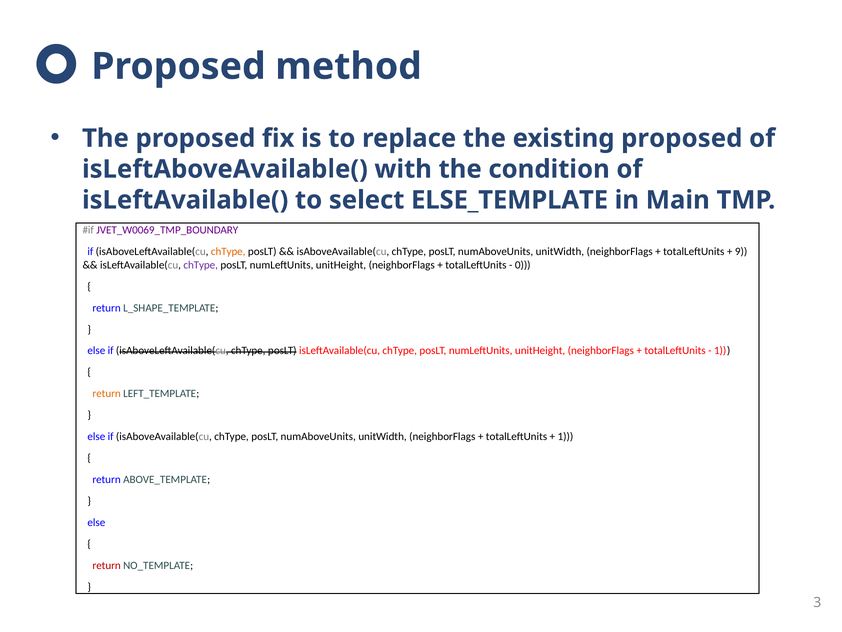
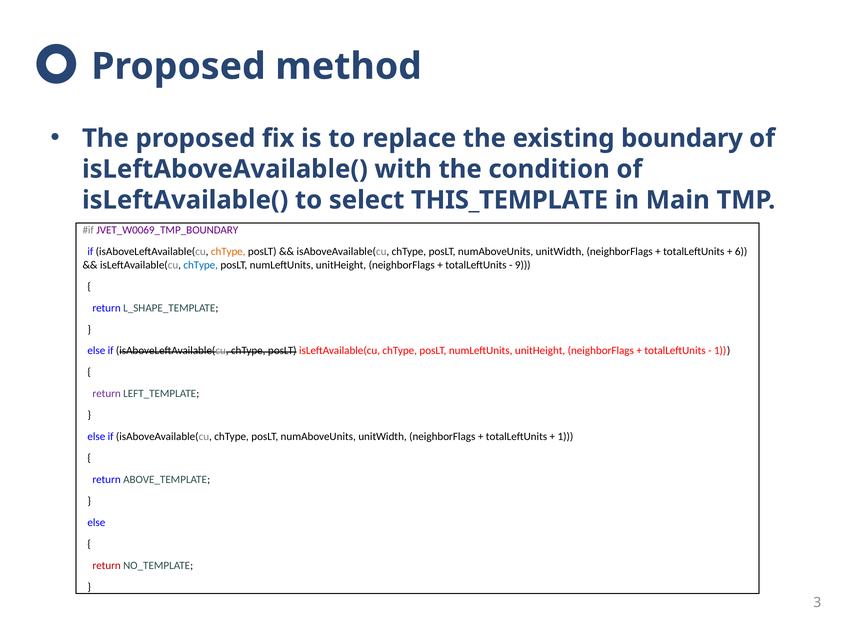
existing proposed: proposed -> boundary
ELSE_TEMPLATE: ELSE_TEMPLATE -> THIS_TEMPLATE
9: 9 -> 6
chType at (201, 265) colour: purple -> blue
0: 0 -> 9
return at (107, 393) colour: orange -> purple
